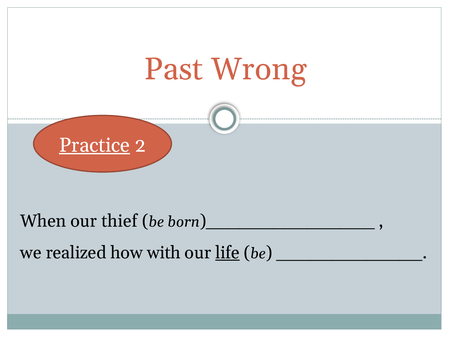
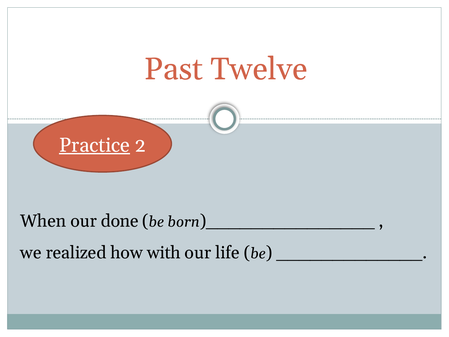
Wrong: Wrong -> Twelve
thief: thief -> done
life underline: present -> none
